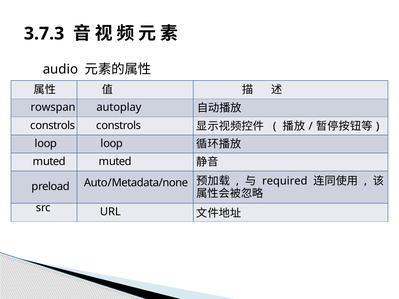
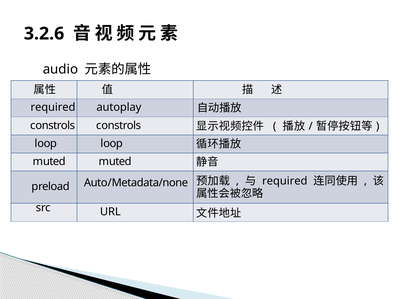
3.7.3: 3.7.3 -> 3.2.6
rowspan at (53, 107): rowspan -> required
